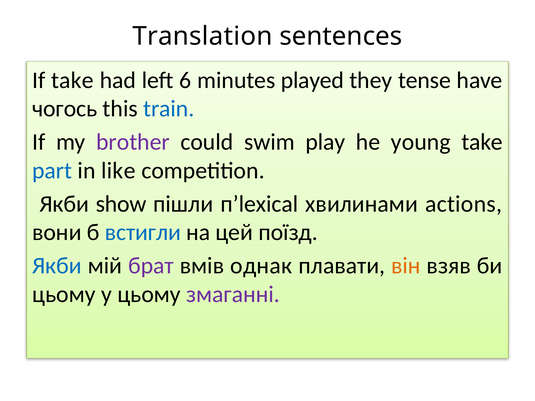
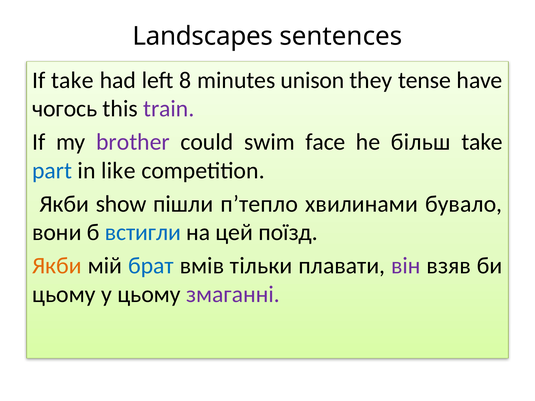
Translation: Translation -> Landscapes
6: 6 -> 8
played: played -> unison
train colour: blue -> purple
play: play -> face
young: young -> більш
п’lexical: п’lexical -> п’тепло
actions: actions -> бувало
Якби at (57, 266) colour: blue -> orange
брат colour: purple -> blue
однак: однак -> тільки
він colour: orange -> purple
